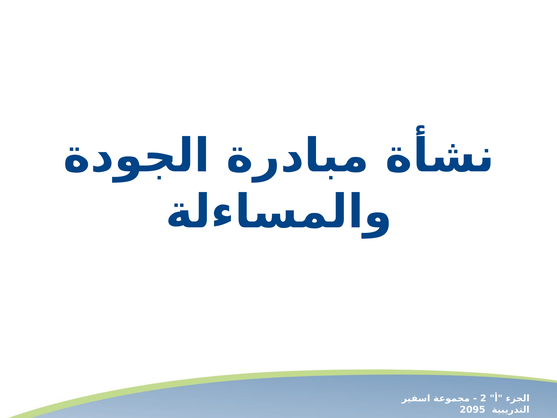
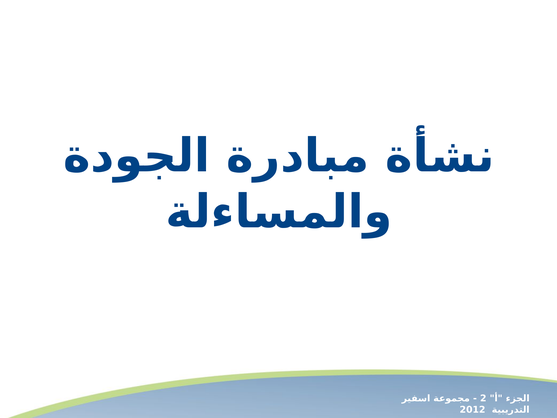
2095: 2095 -> 2012
